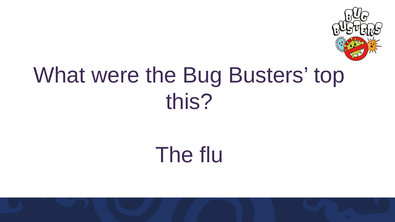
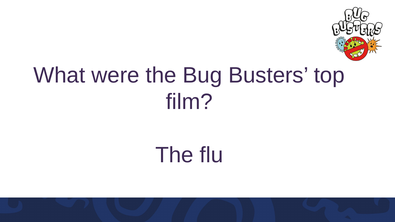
this: this -> film
